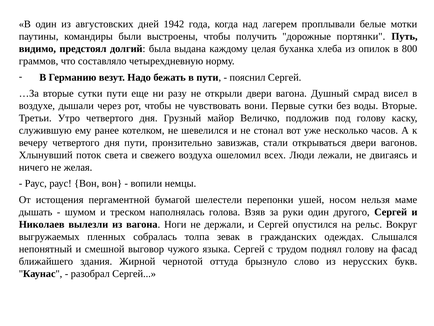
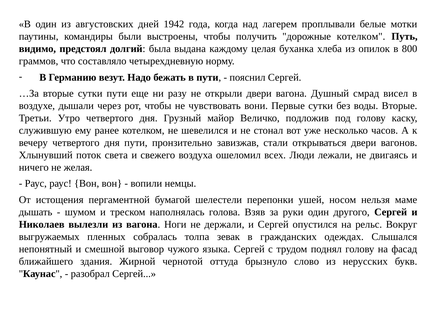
дорожные портянки: портянки -> котелком
